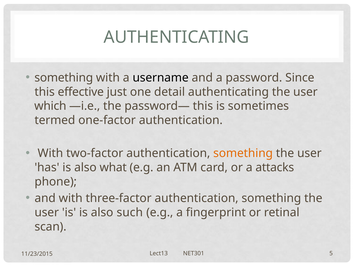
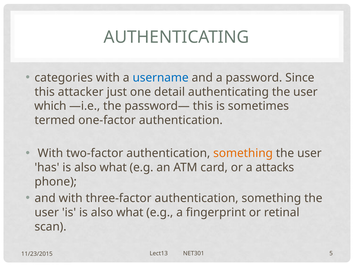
something at (64, 78): something -> categories
username colour: black -> blue
effective: effective -> attacker
is is also such: such -> what
